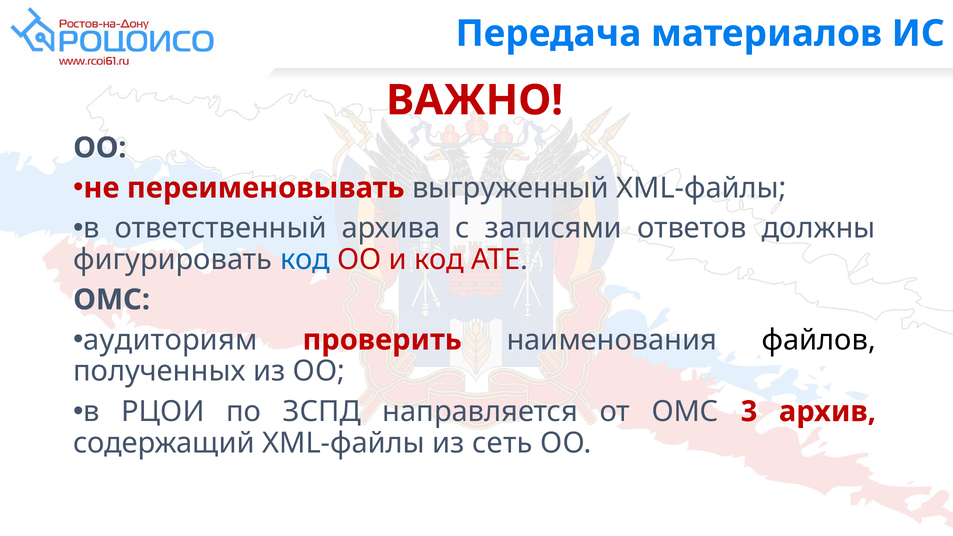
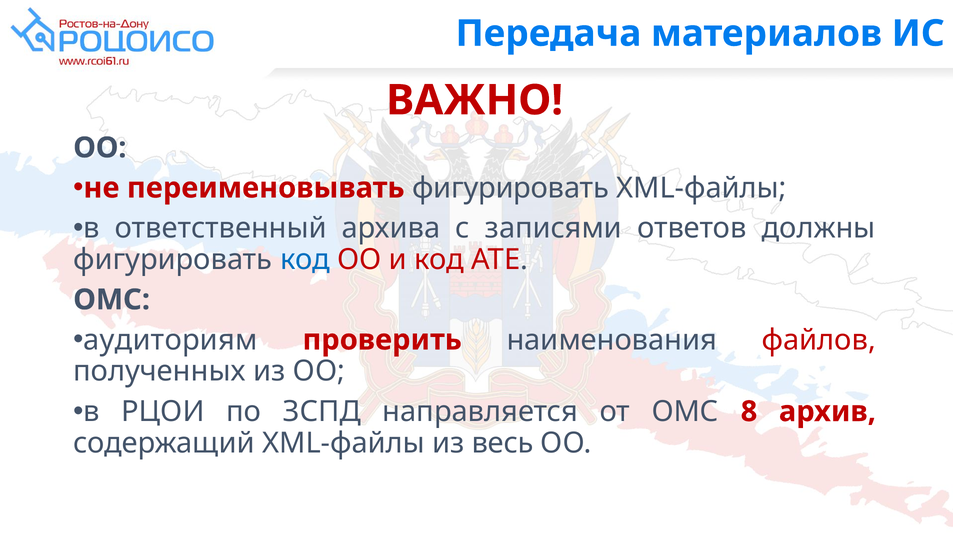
переименовывать выгруженный: выгруженный -> фигурировать
файлов colour: black -> red
3: 3 -> 8
сеть: сеть -> весь
